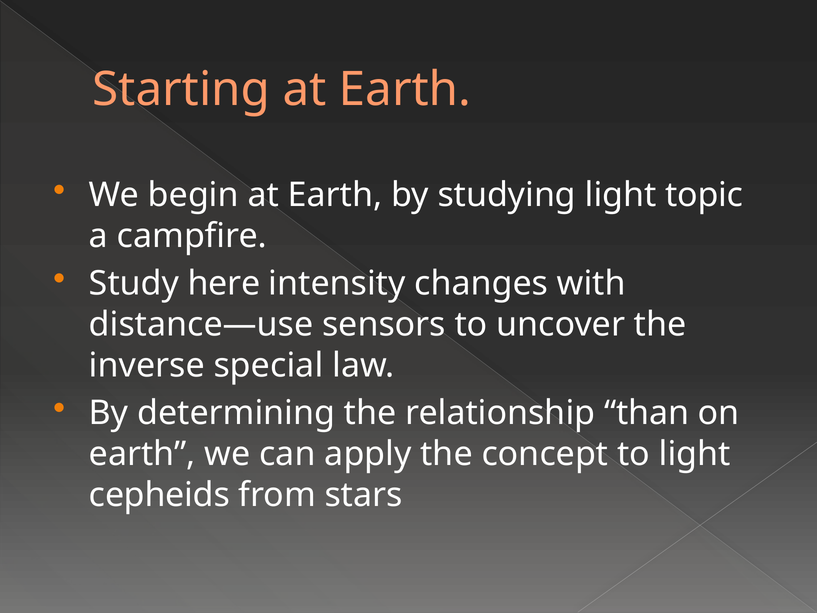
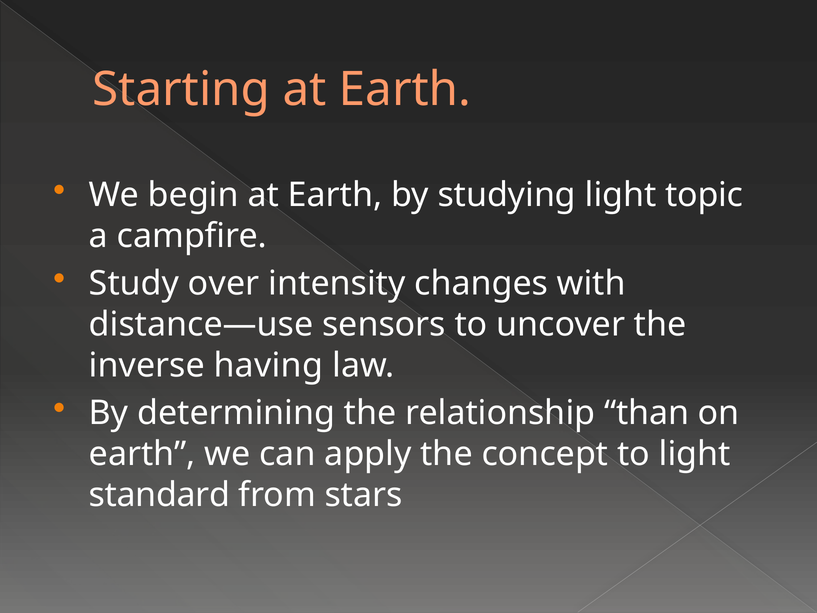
here: here -> over
special: special -> having
cepheids: cepheids -> standard
